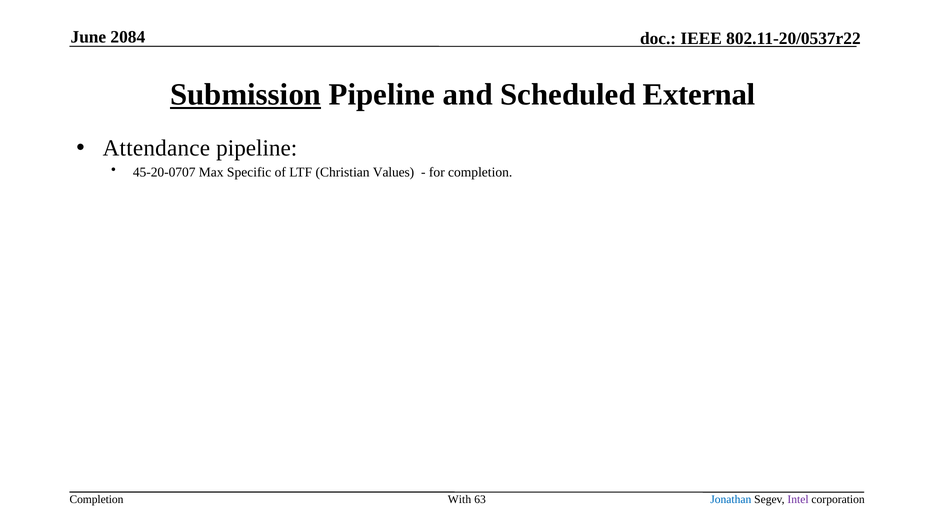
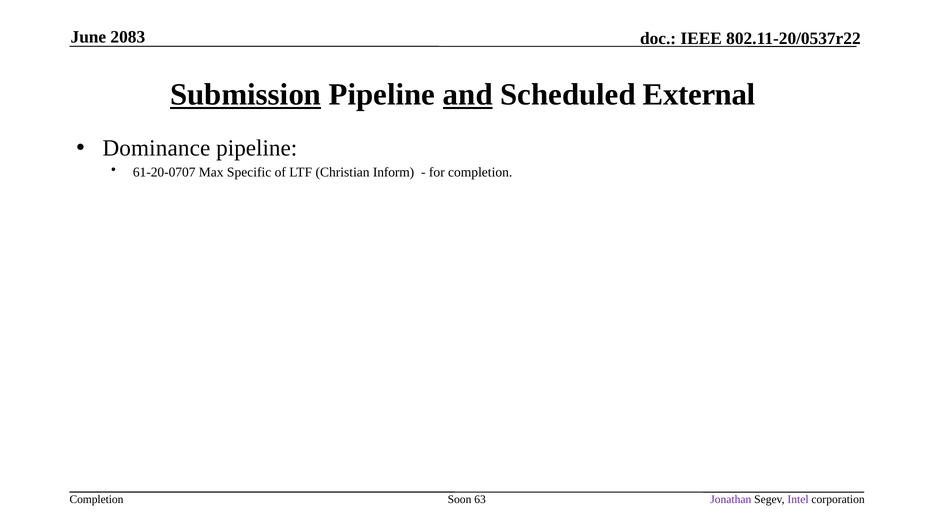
2084: 2084 -> 2083
and underline: none -> present
Attendance: Attendance -> Dominance
45-20-0707: 45-20-0707 -> 61-20-0707
Values: Values -> Inform
With: With -> Soon
Jonathan colour: blue -> purple
